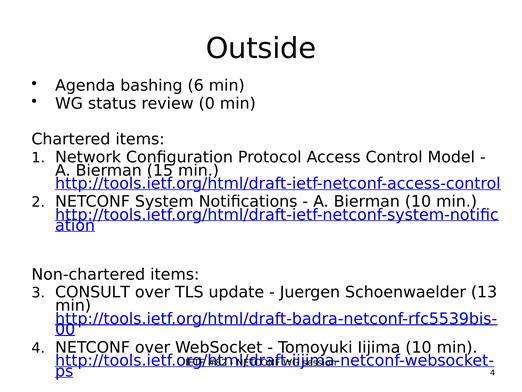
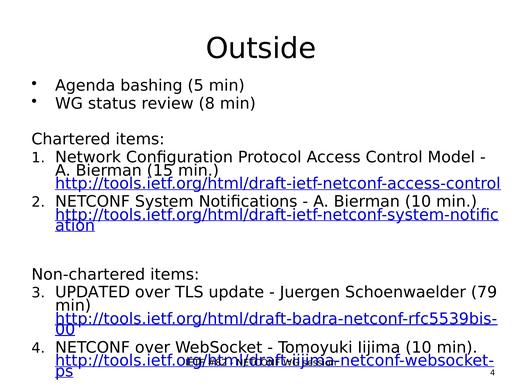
6: 6 -> 5
0: 0 -> 8
CONSULT: CONSULT -> UPDATED
13: 13 -> 79
